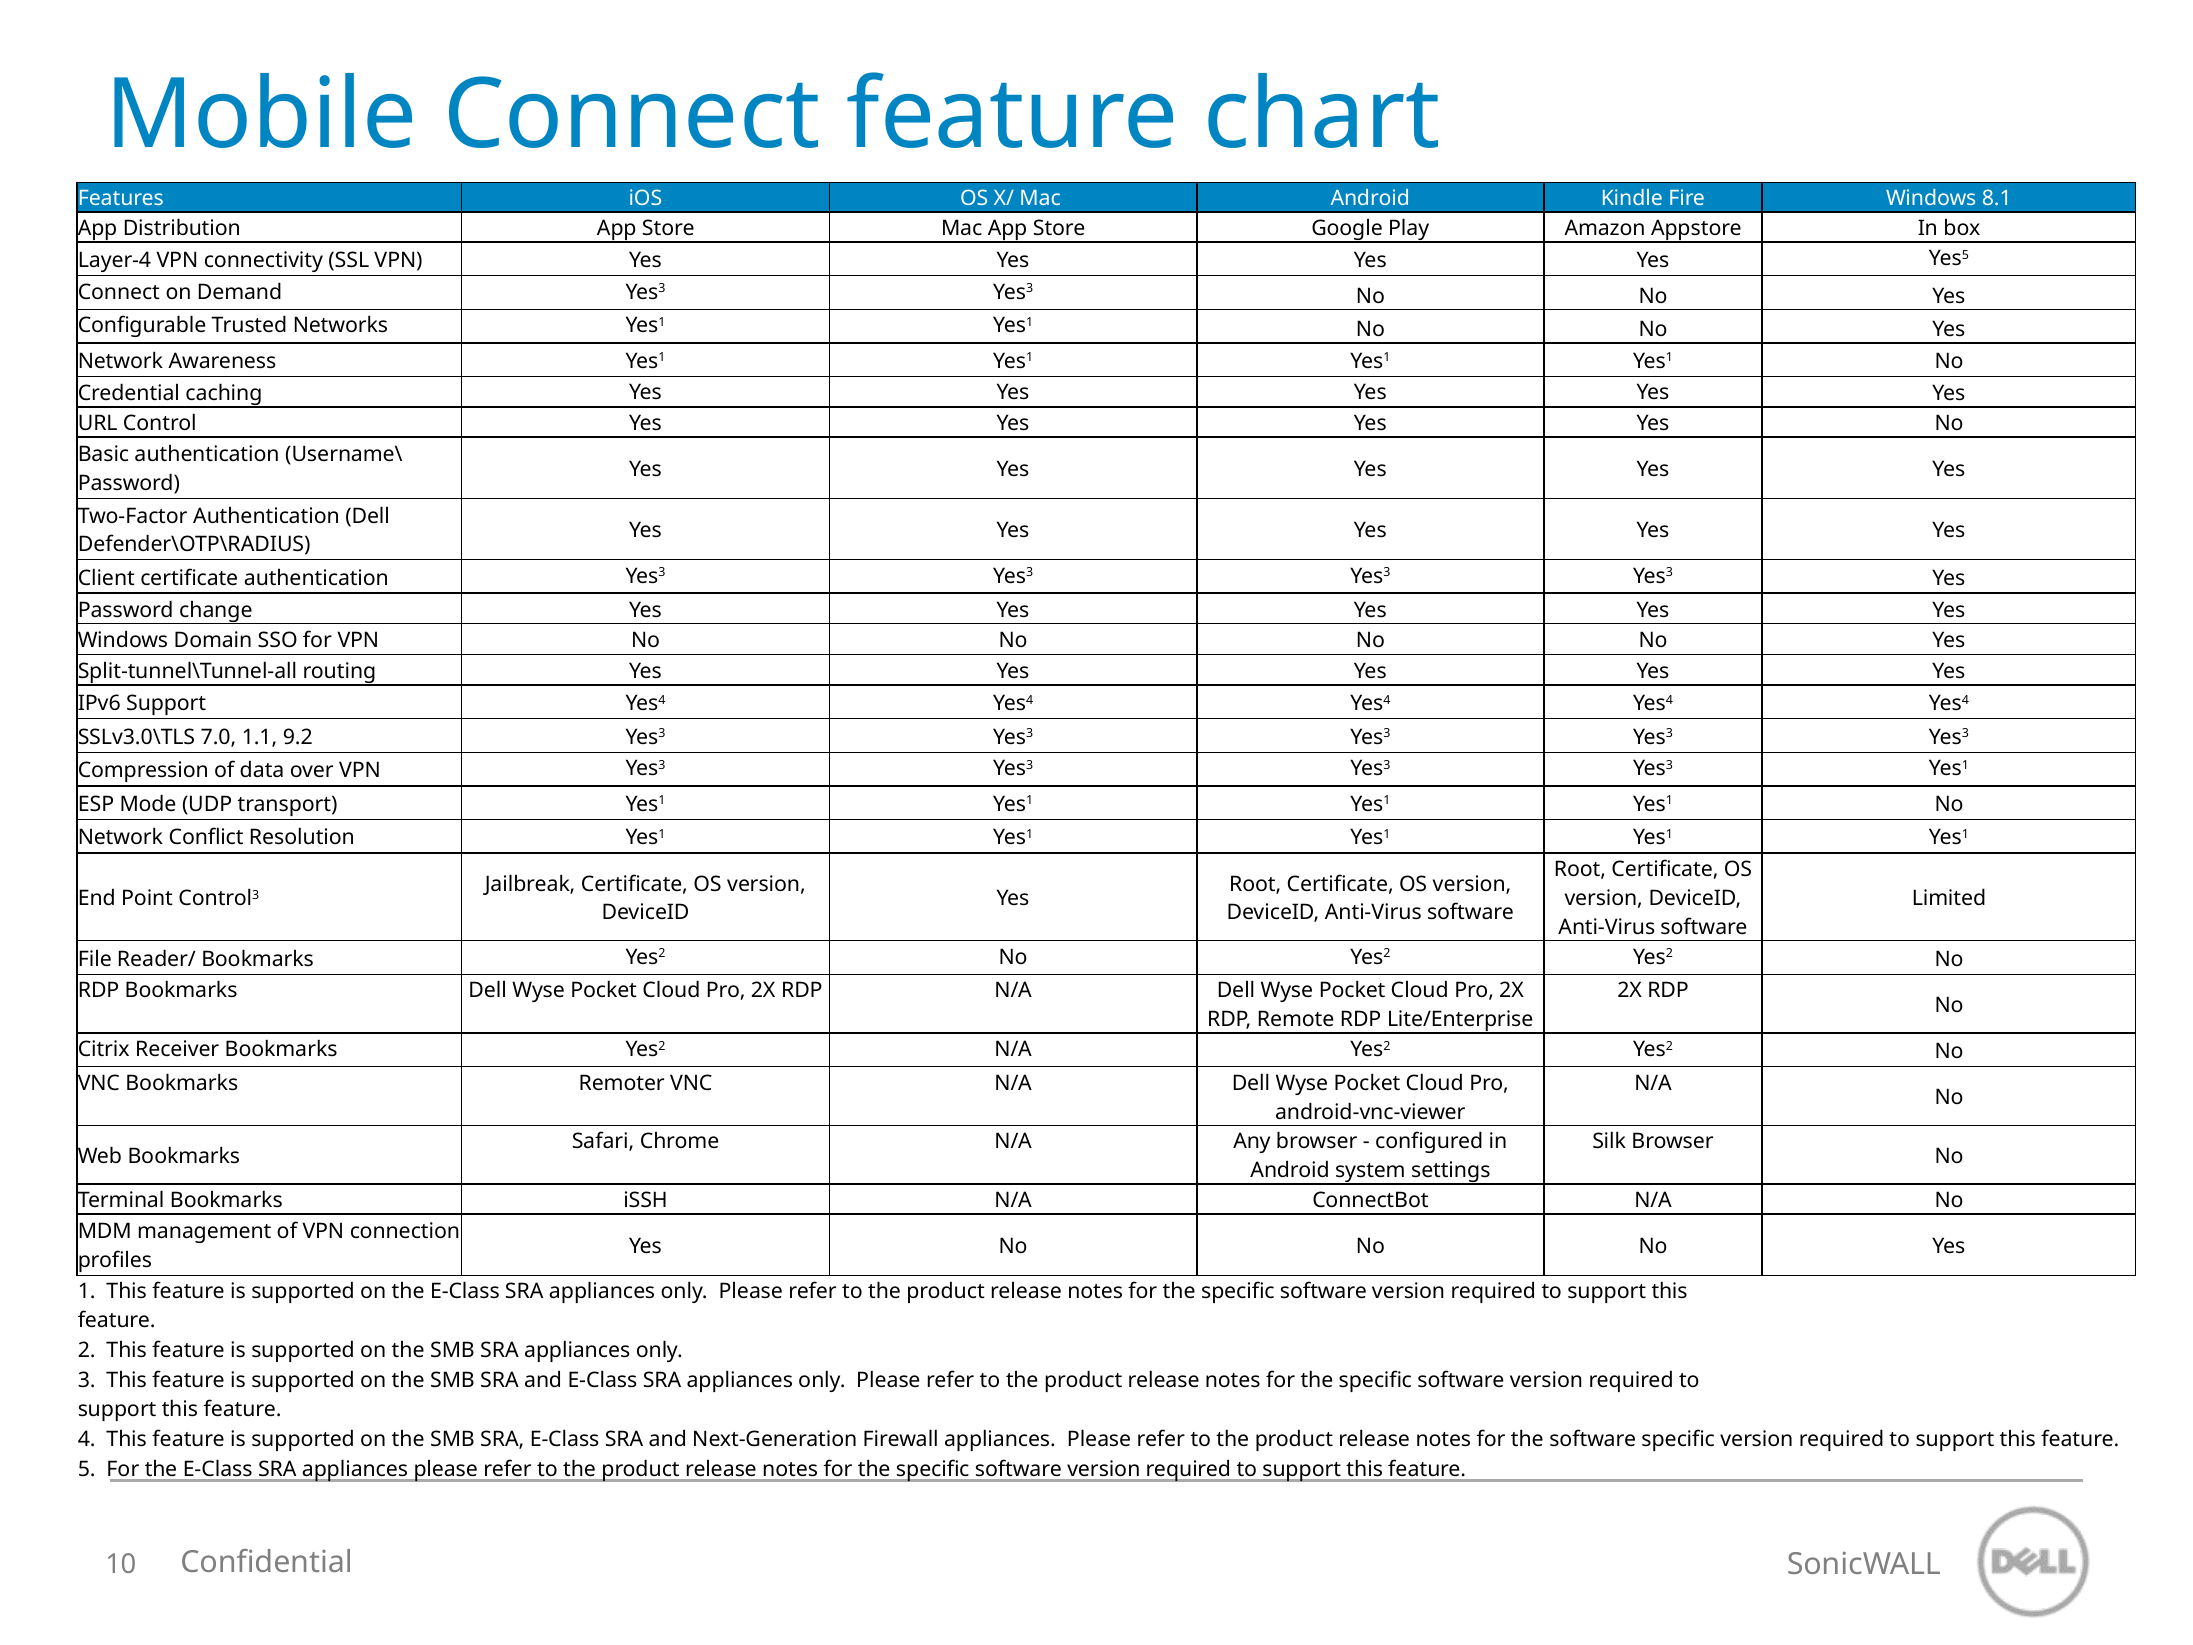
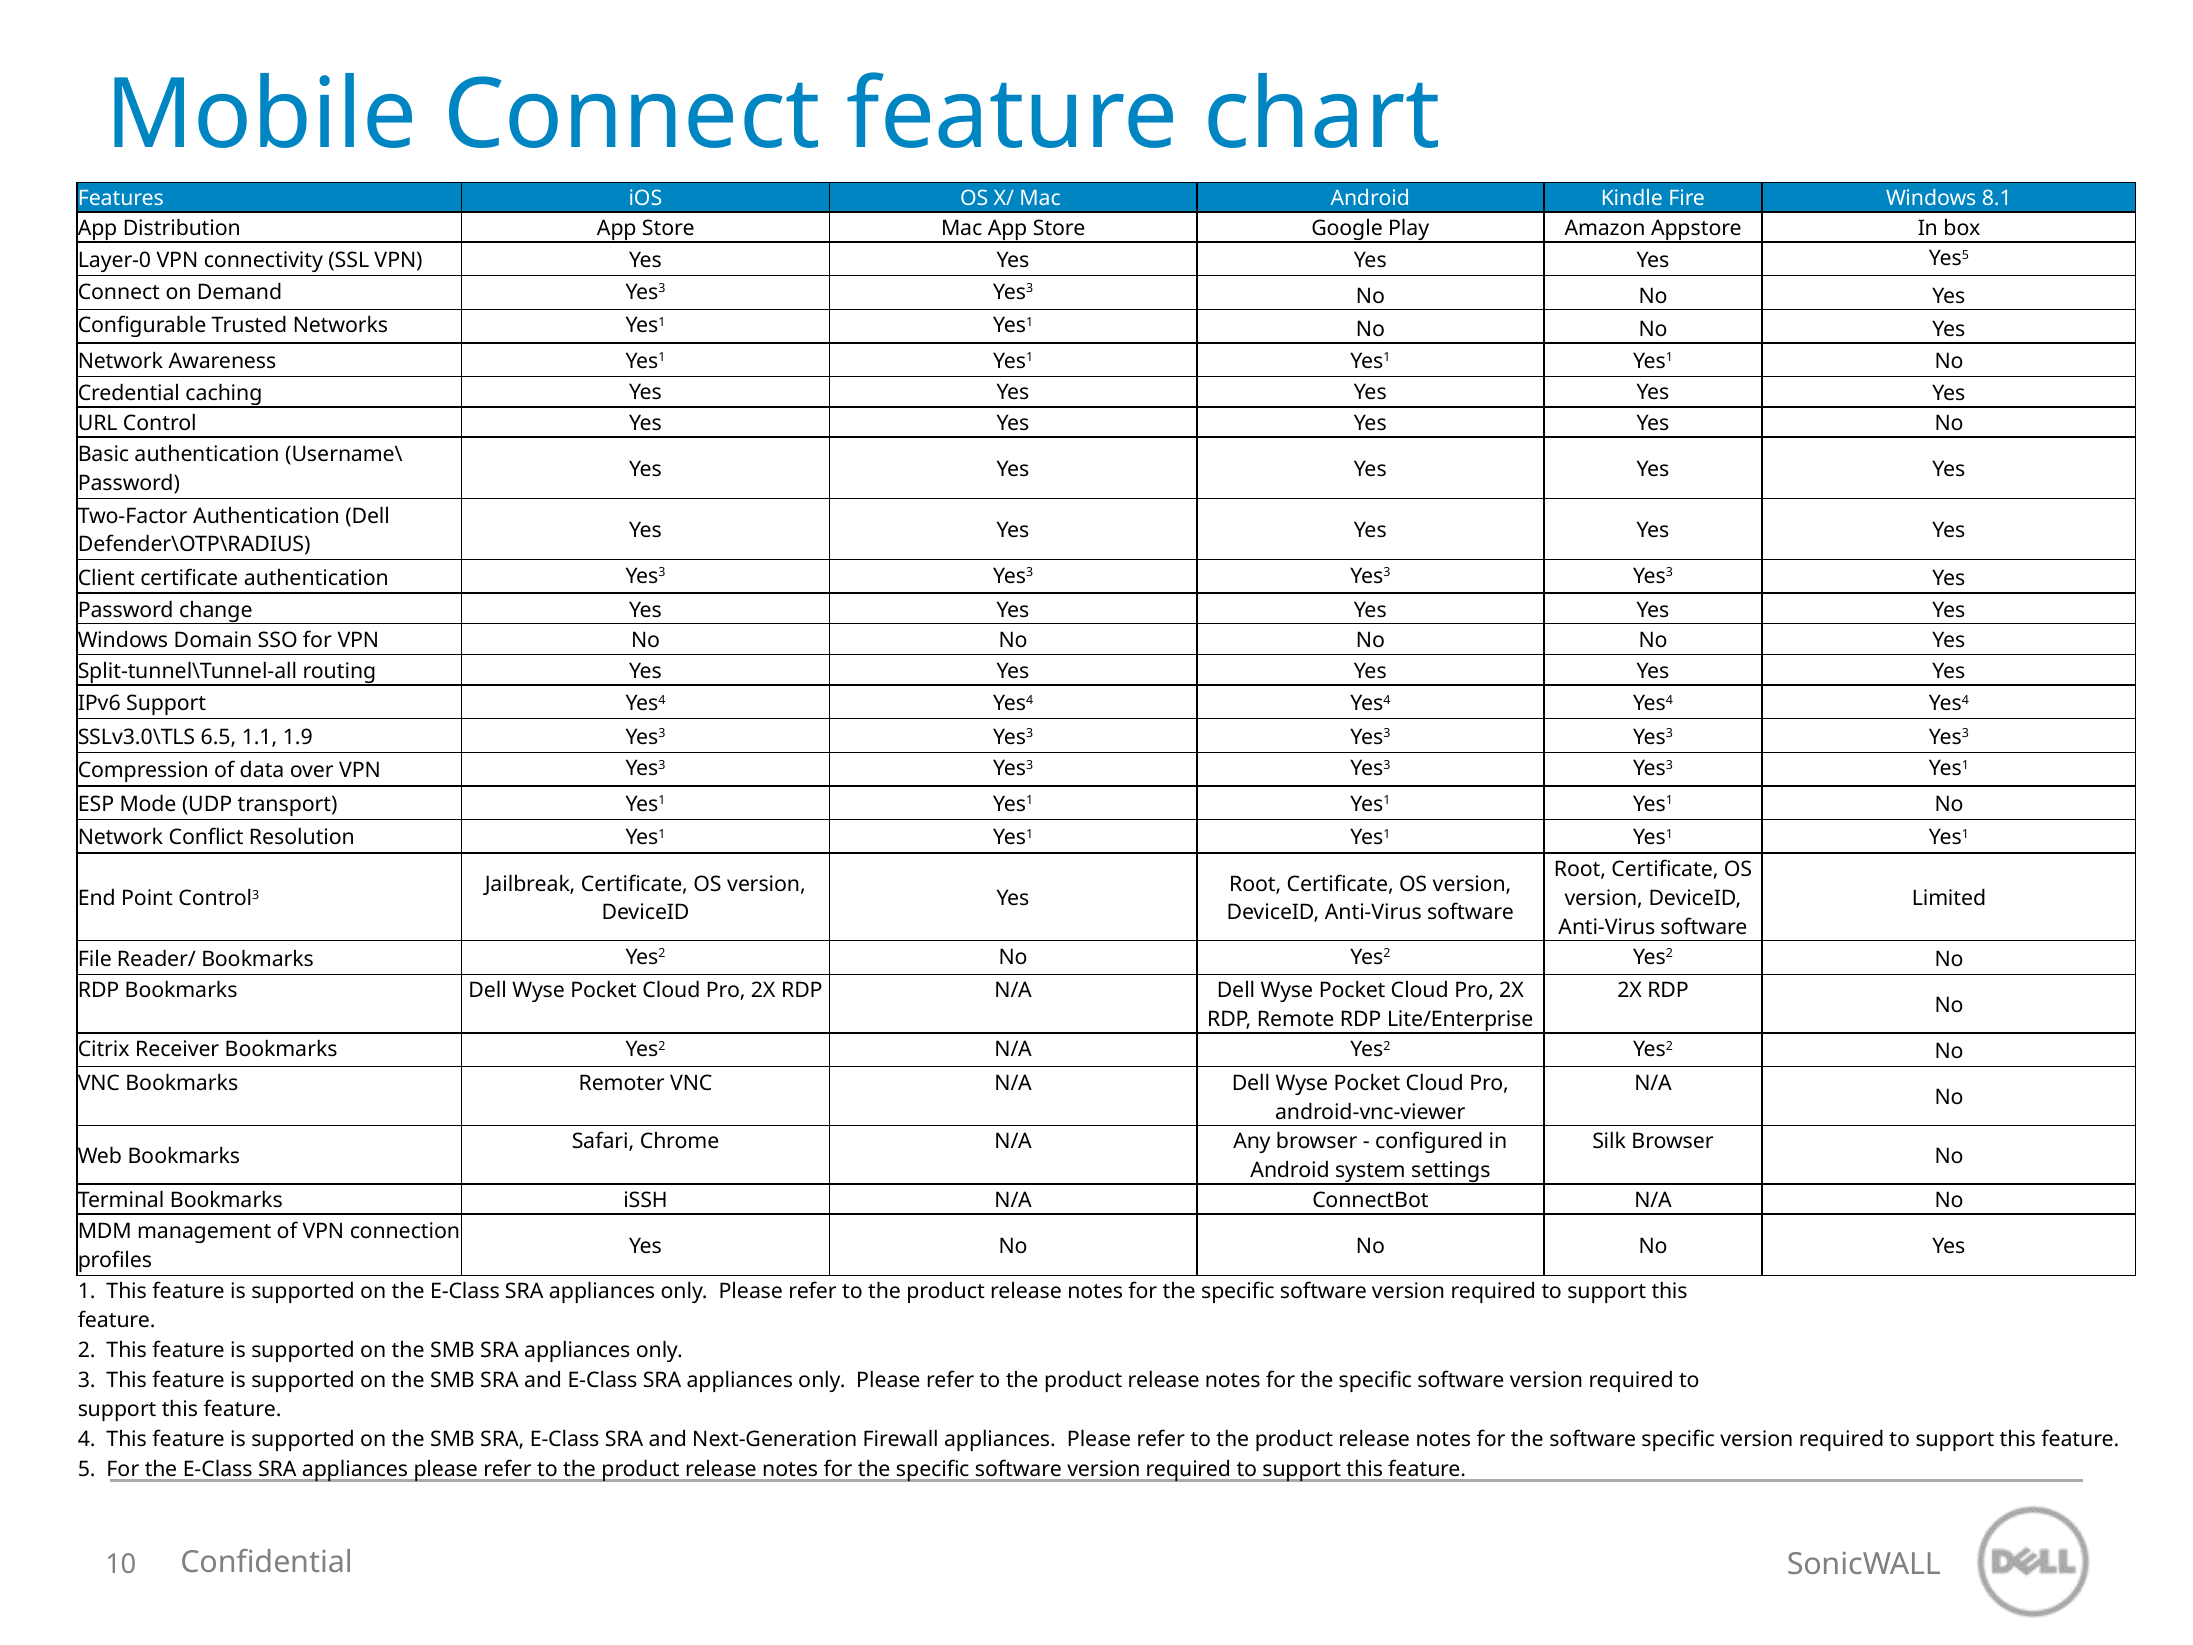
Layer-4: Layer-4 -> Layer-0
7.0: 7.0 -> 6.5
9.2: 9.2 -> 1.9
